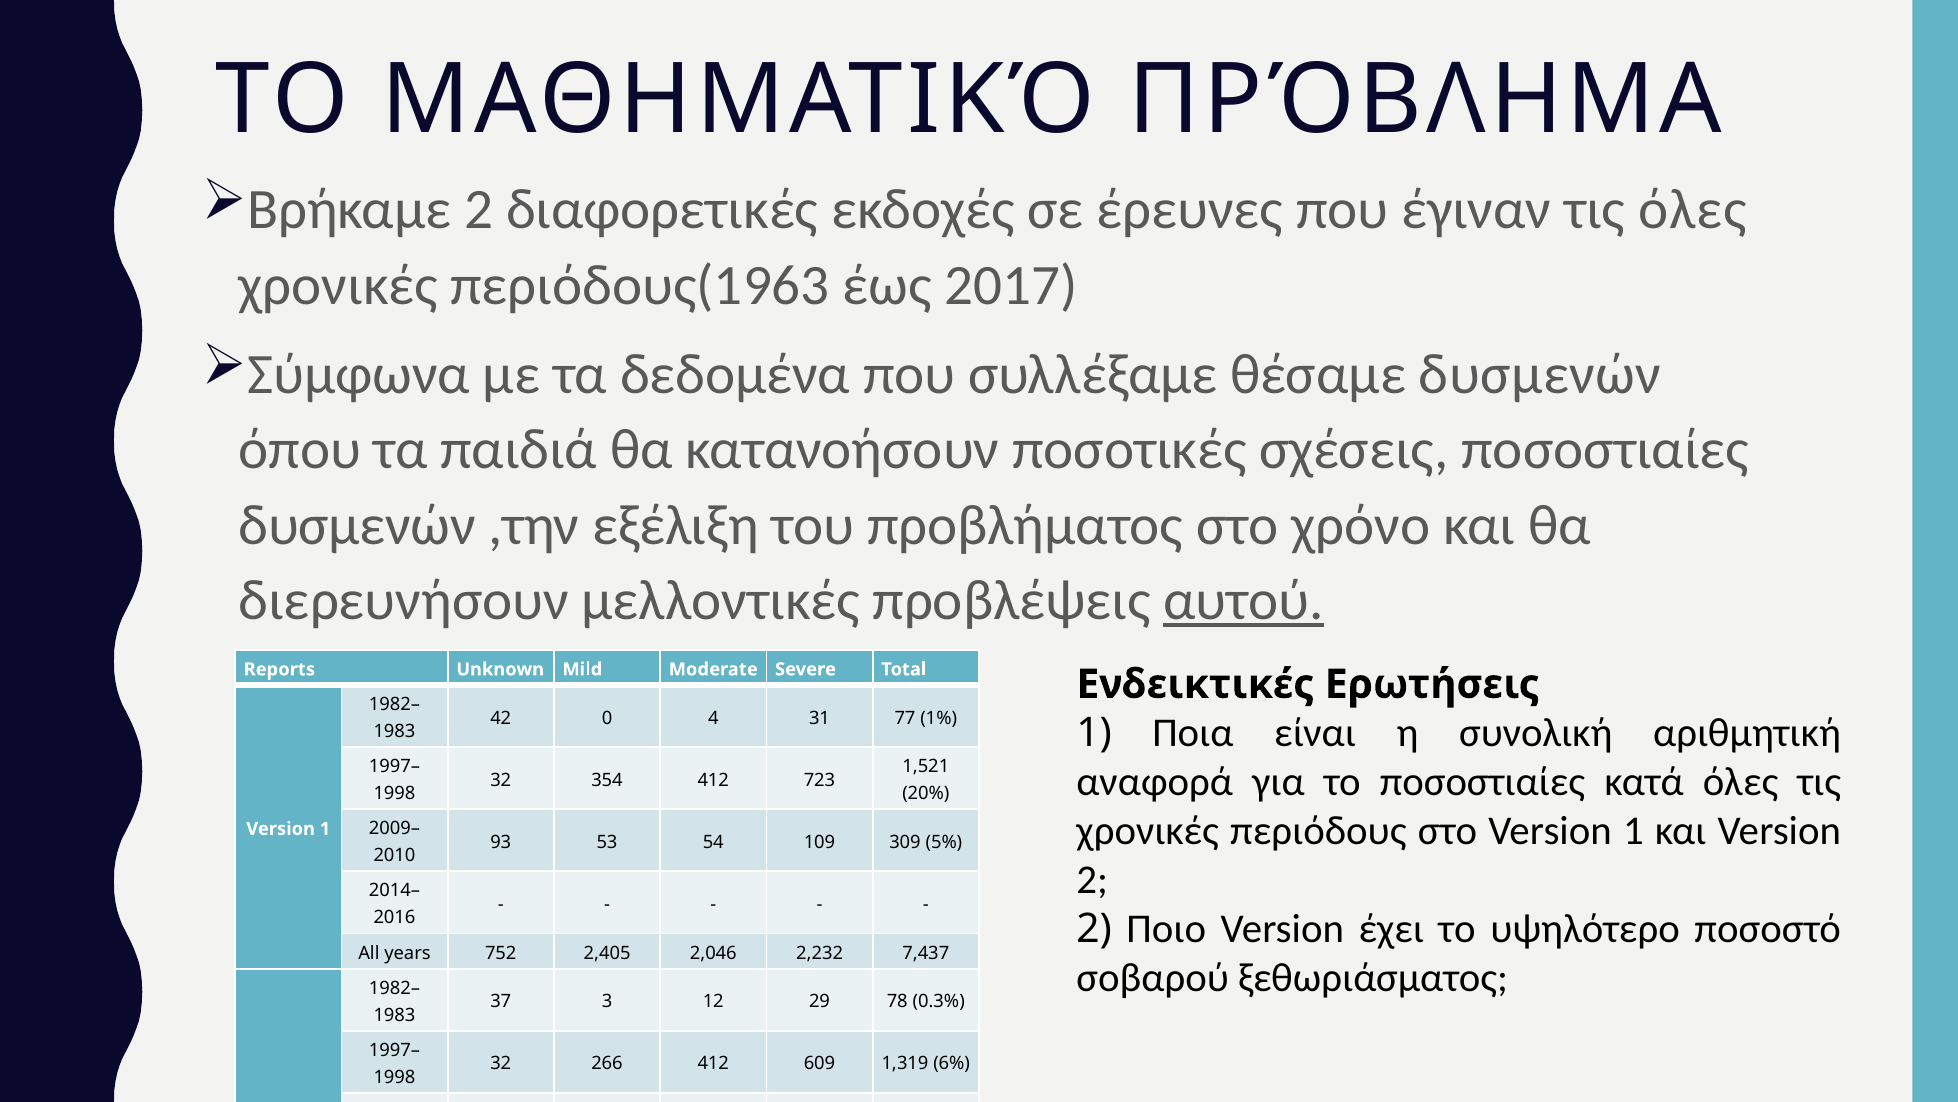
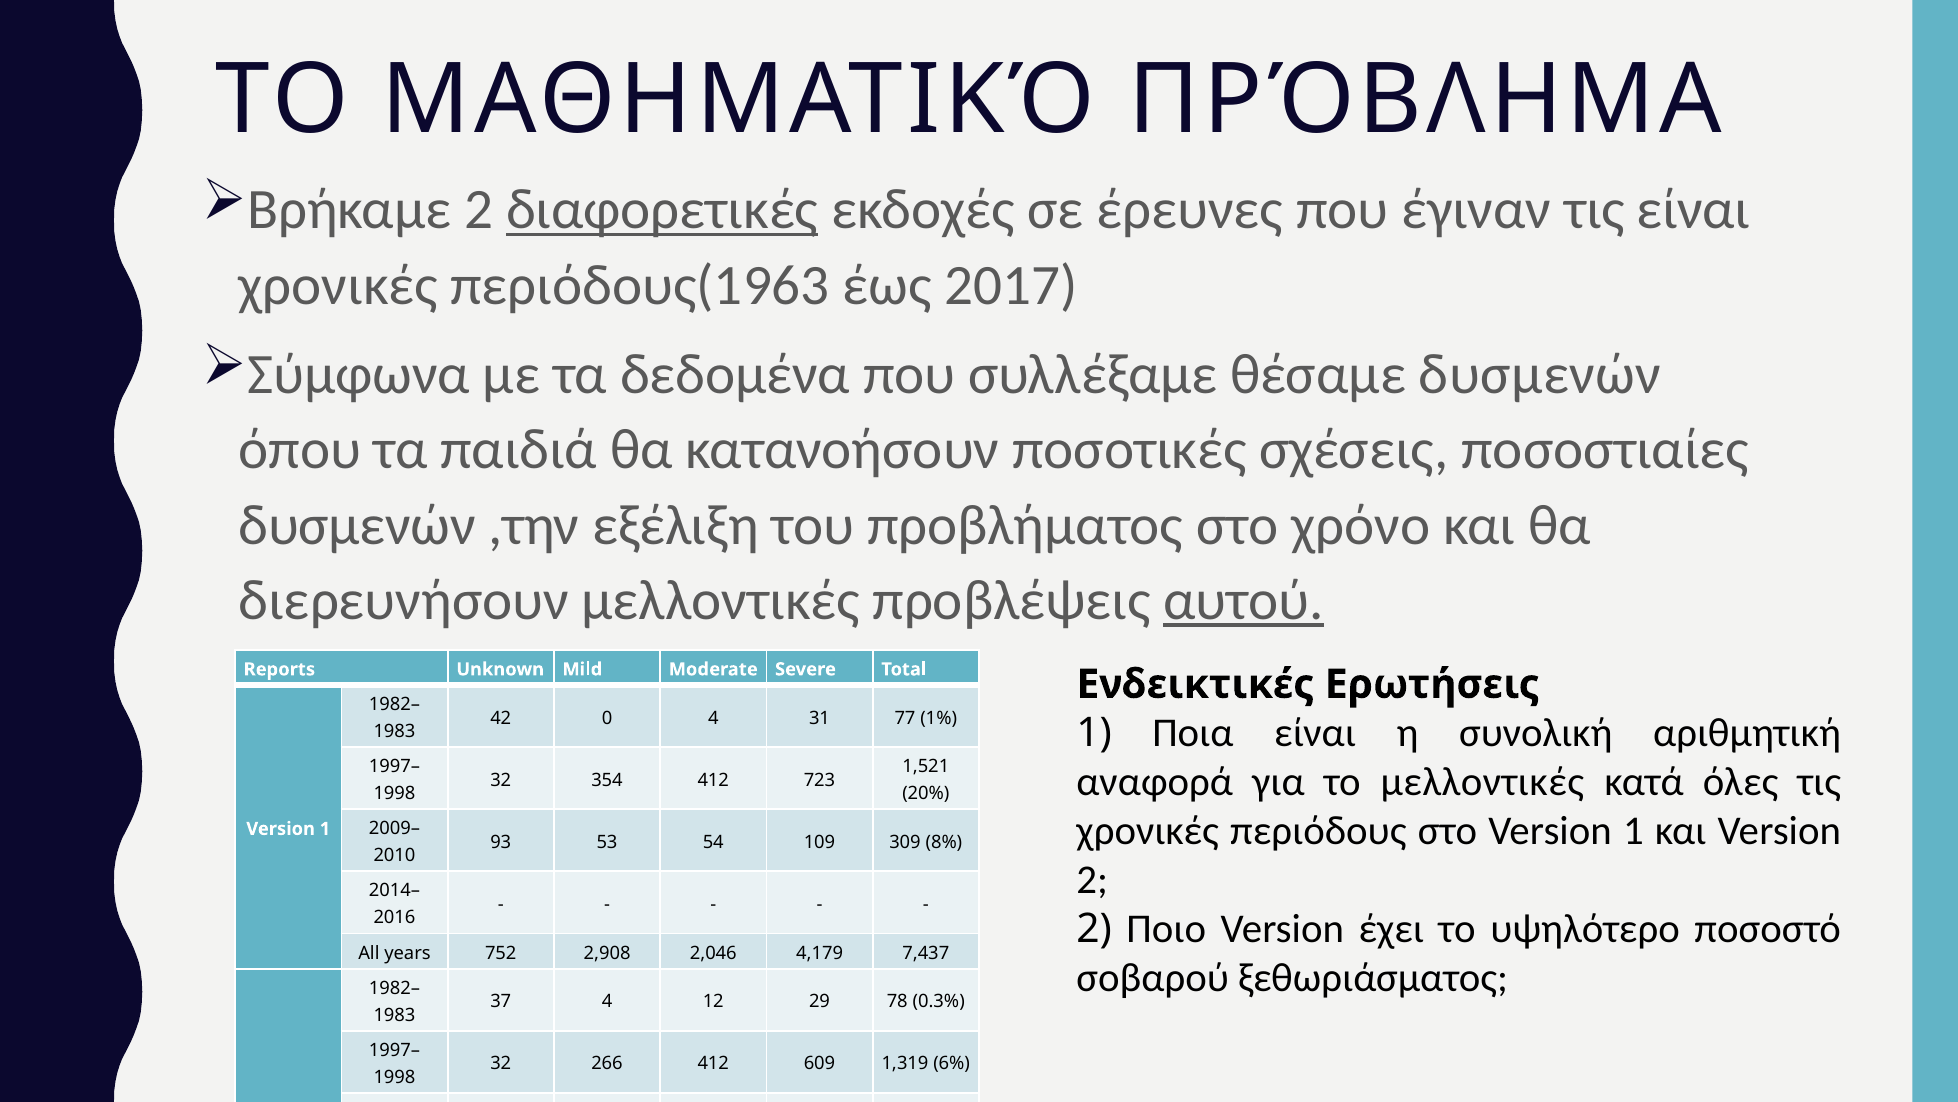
διαφορετικές underline: none -> present
τις όλες: όλες -> είναι
το ποσοστιαίες: ποσοστιαίες -> μελλοντικές
5%: 5% -> 8%
2,405: 2,405 -> 2,908
2,232: 2,232 -> 4,179
37 3: 3 -> 4
